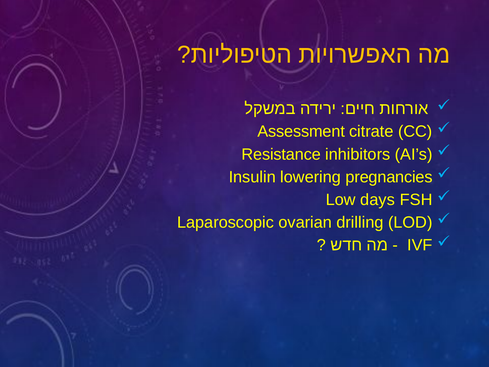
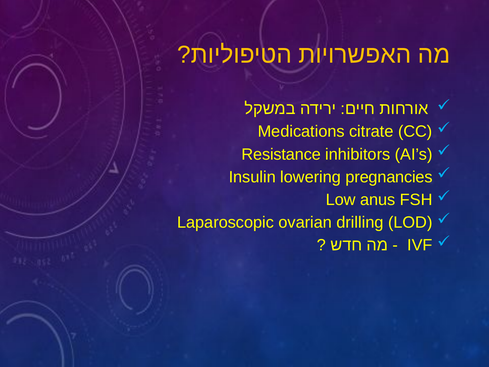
Assessment: Assessment -> Medications
days: days -> anus
